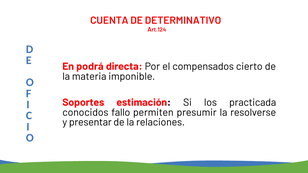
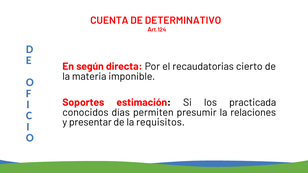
podrá: podrá -> según
compensados: compensados -> recaudatorias
fallo: fallo -> días
resolverse: resolverse -> relaciones
relaciones: relaciones -> requisitos
